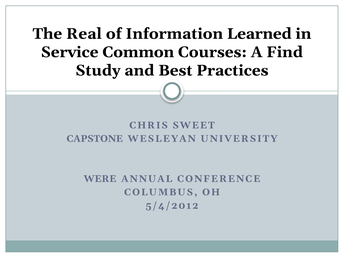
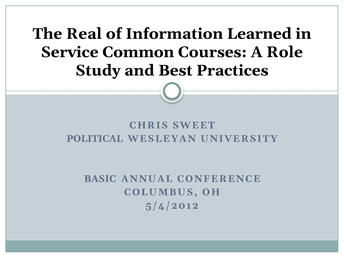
Find: Find -> Role
CAPSTONE: CAPSTONE -> POLITICAL
WERE: WERE -> BASIC
